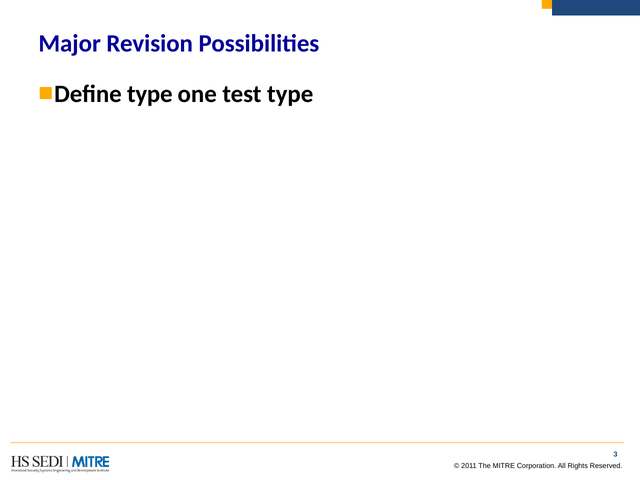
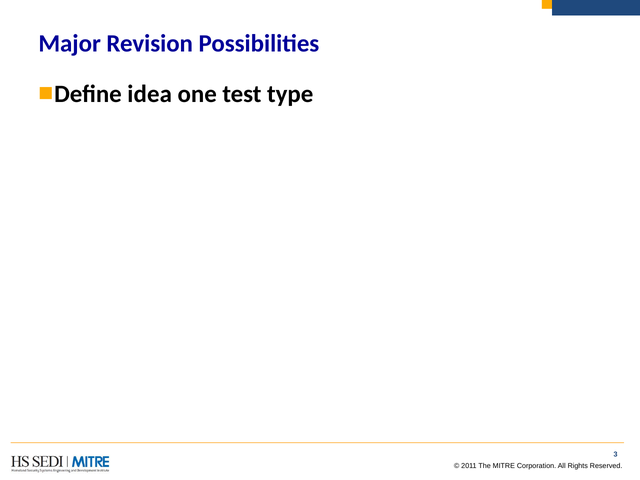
Define type: type -> idea
